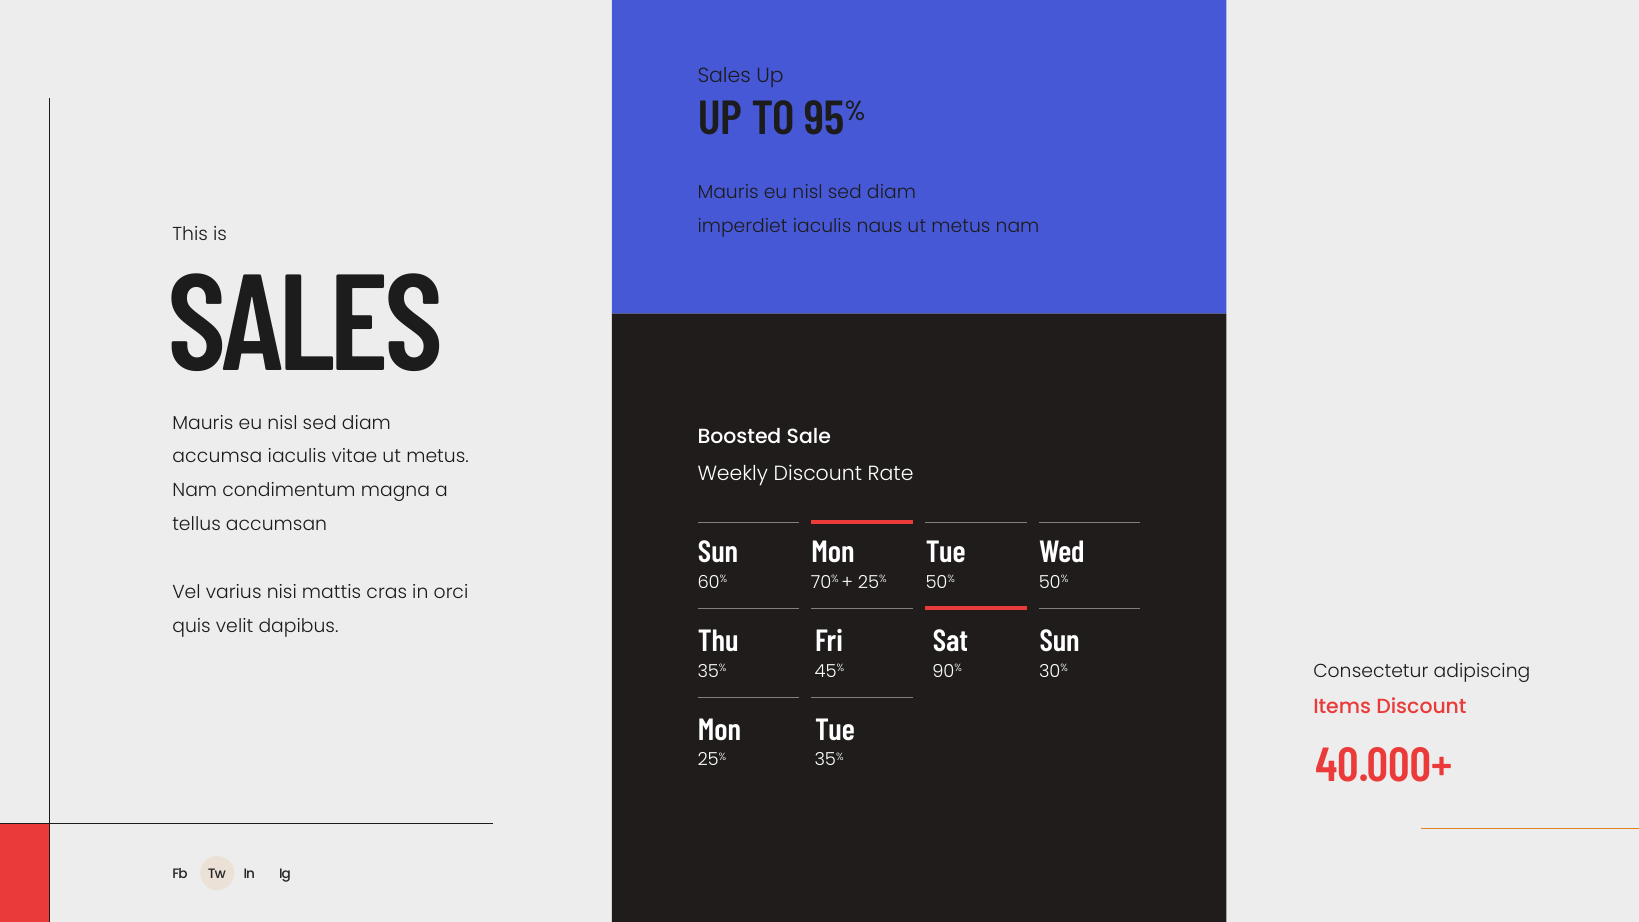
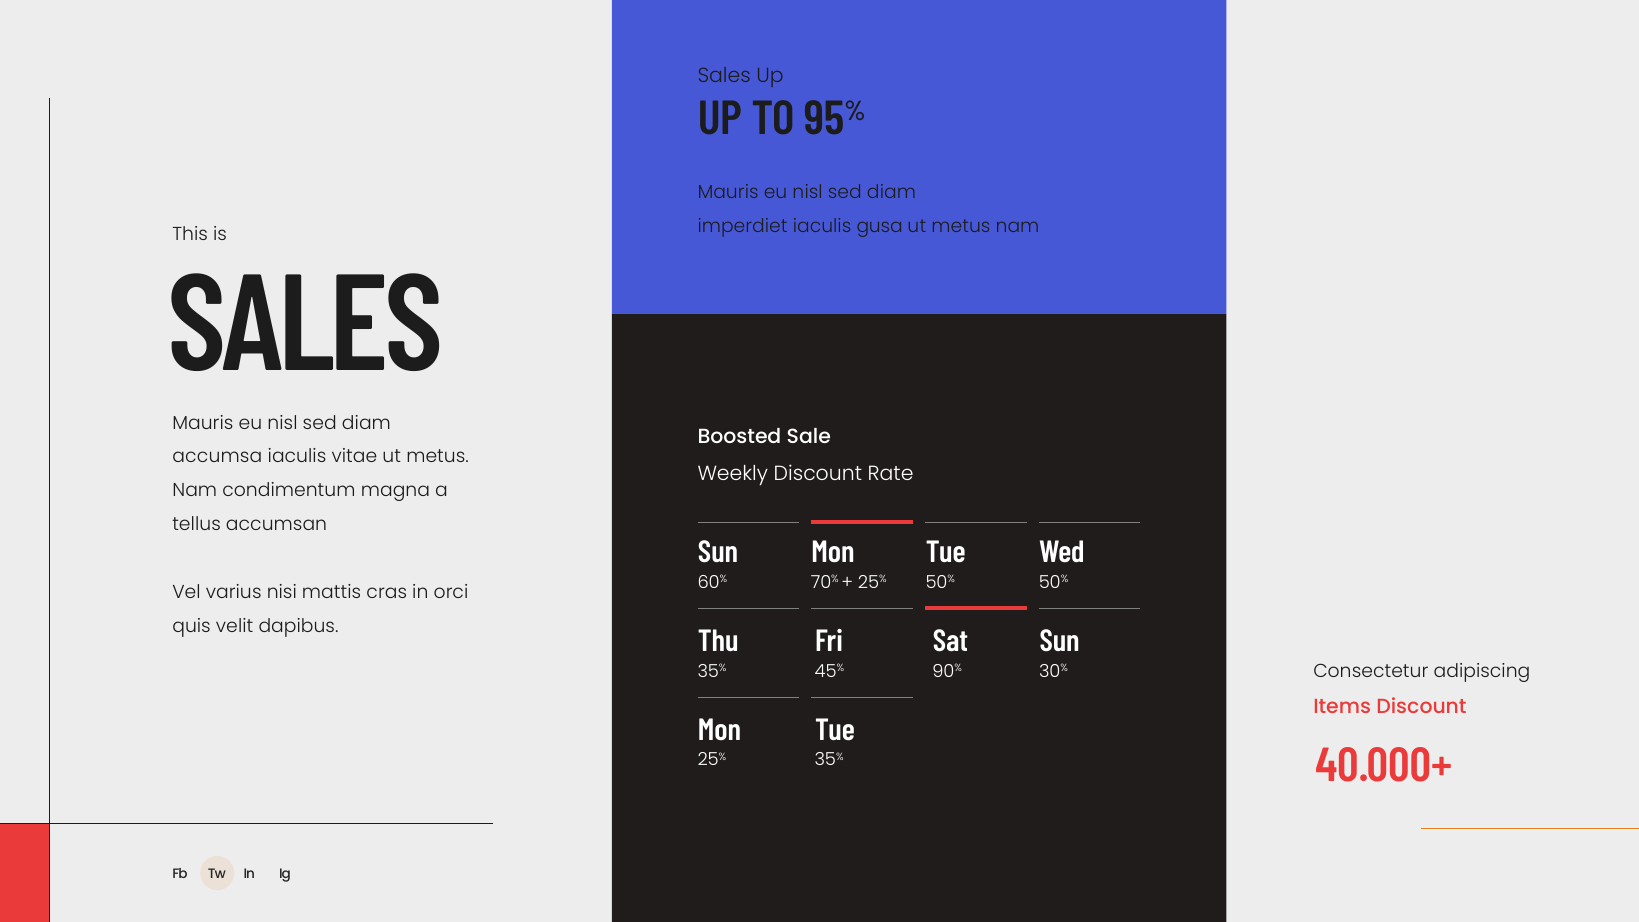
naus: naus -> gusa
